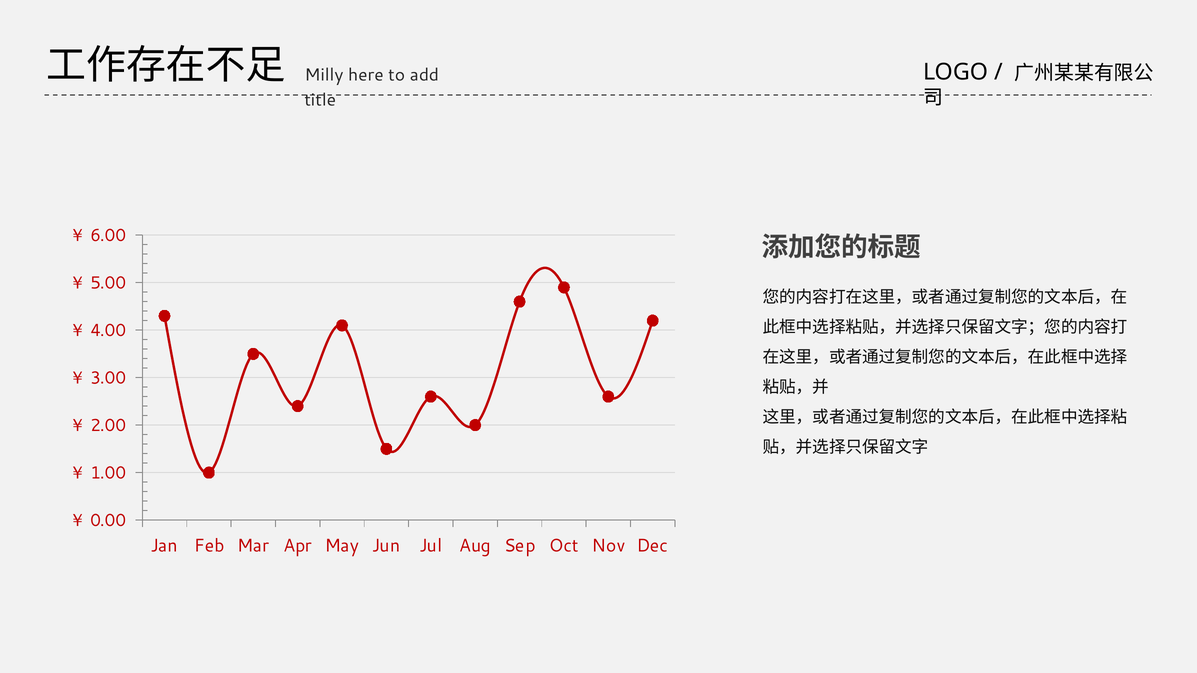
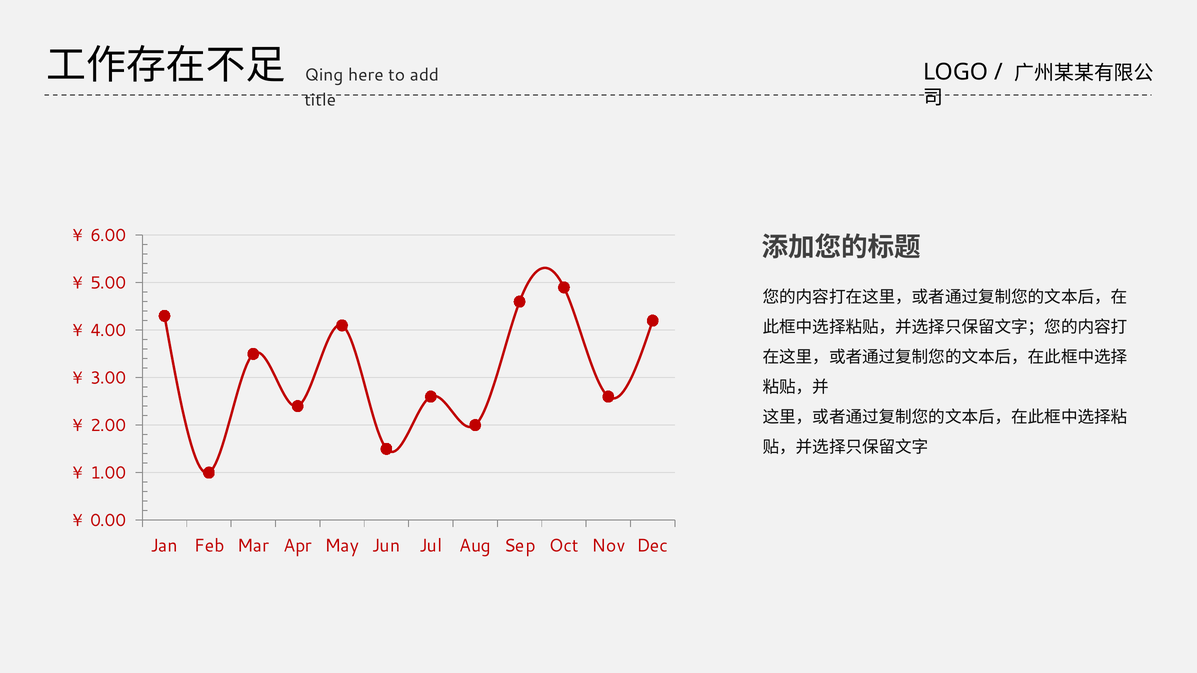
Milly: Milly -> Qing
